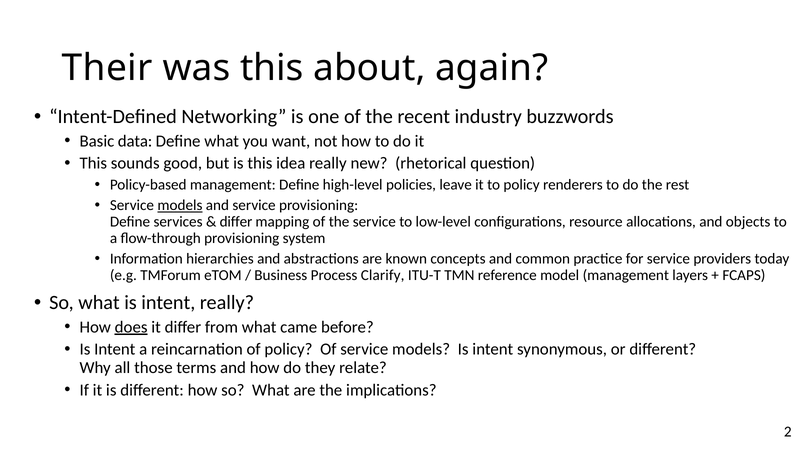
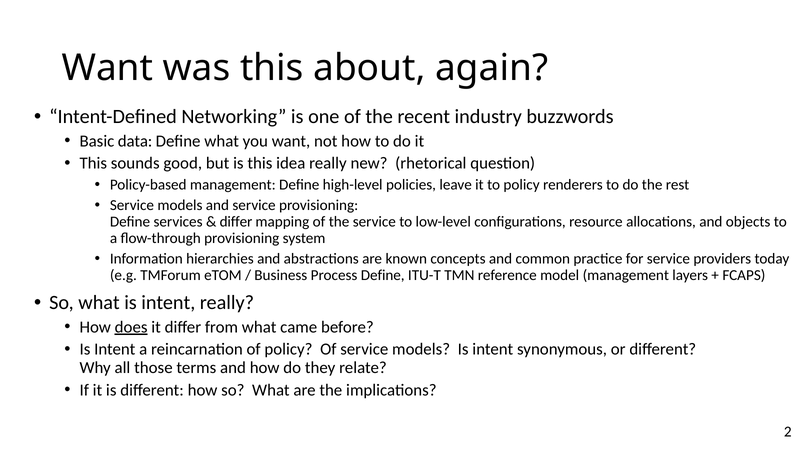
Their at (107, 68): Their -> Want
models at (180, 206) underline: present -> none
Process Clarify: Clarify -> Define
